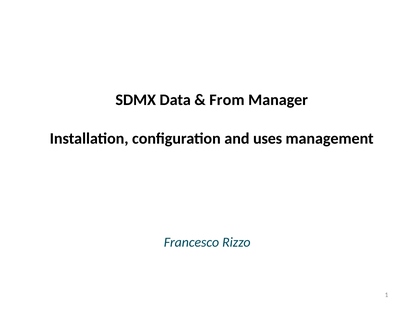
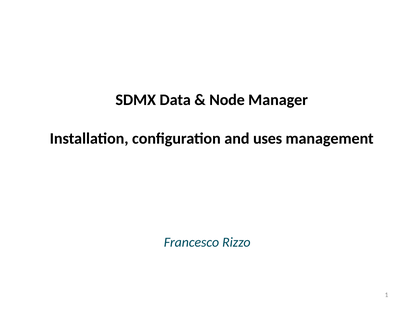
From: From -> Node
